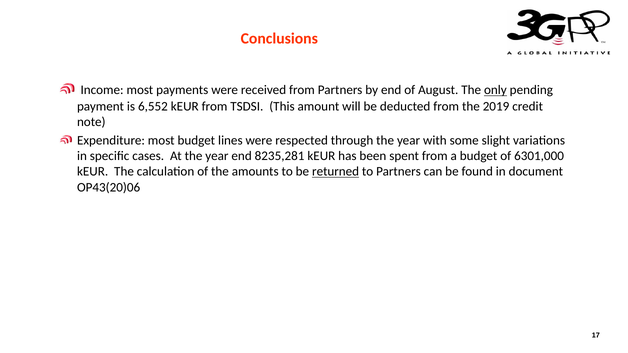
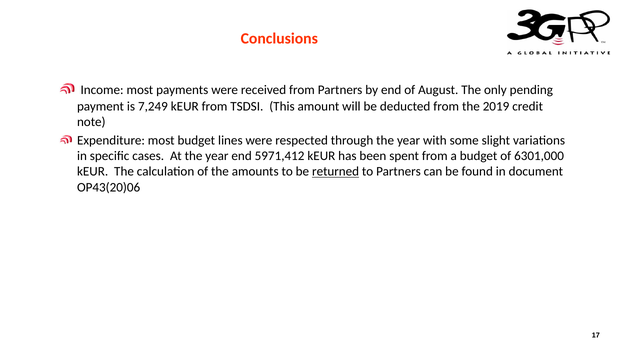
only underline: present -> none
6,552: 6,552 -> 7,249
8235,281: 8235,281 -> 5971,412
